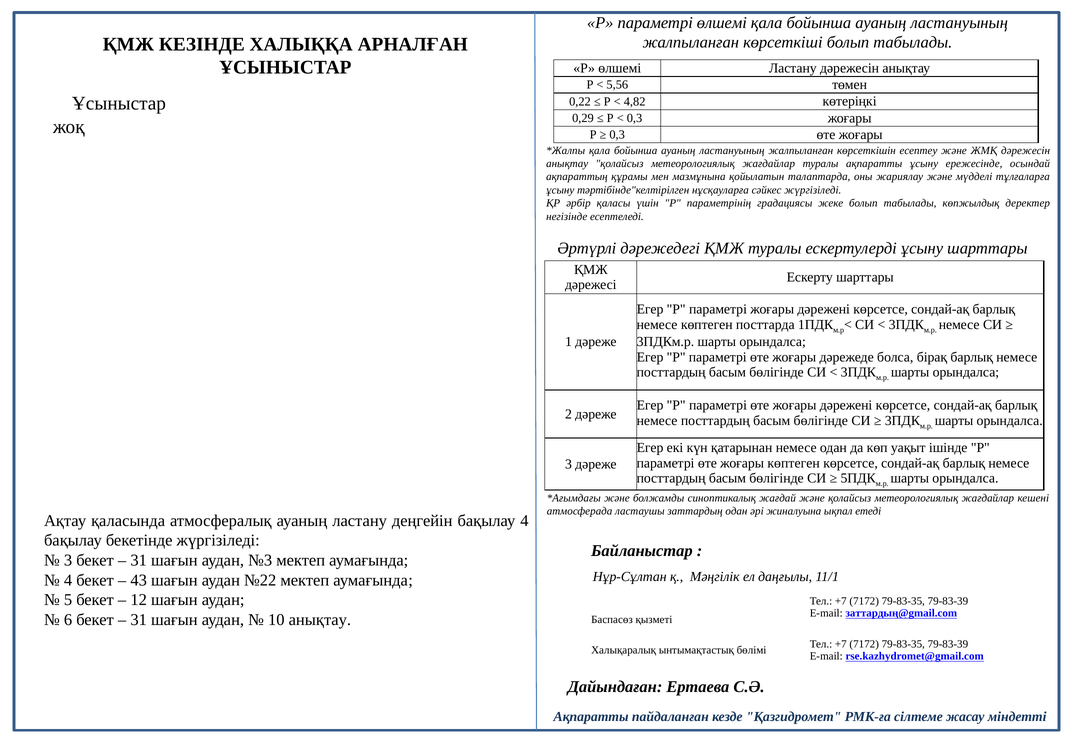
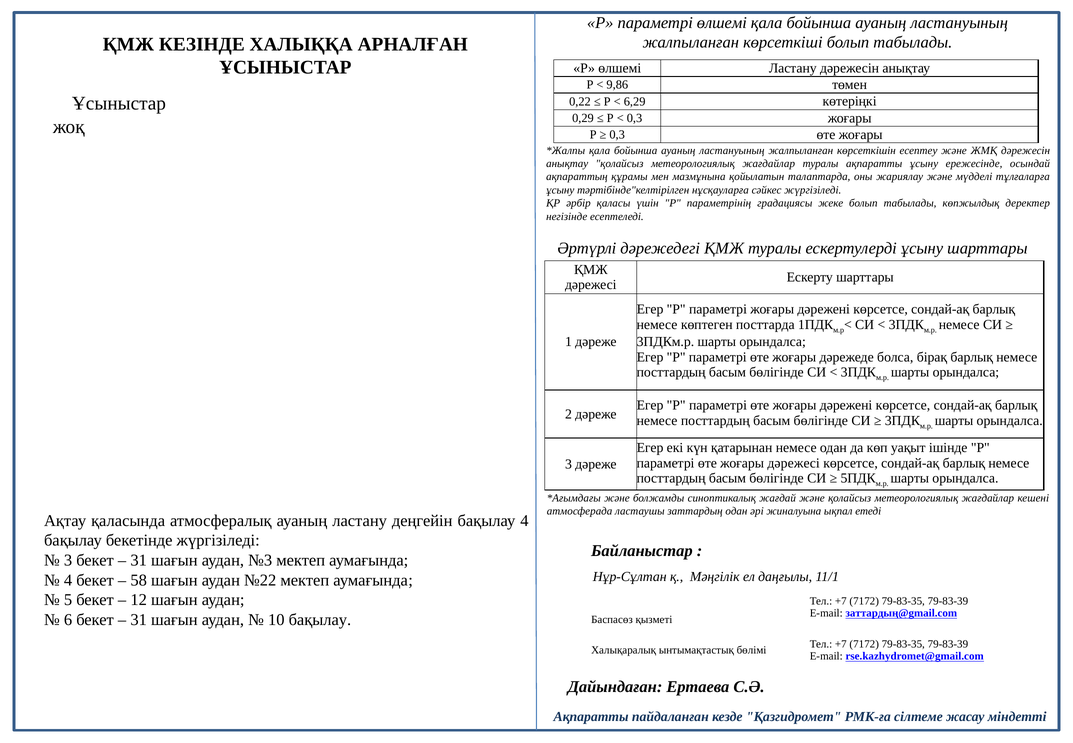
5,56: 5,56 -> 9,86
4,82: 4,82 -> 6,29
жоғары көптеген: көптеген -> дәрежесі
43: 43 -> 58
10 анықтау: анықтау -> бақылау
